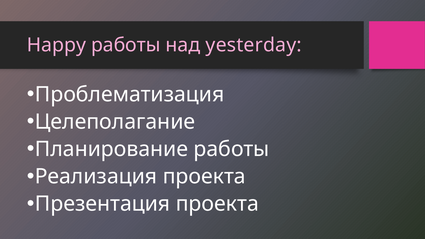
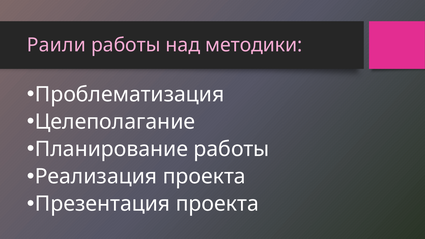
Happy: Happy -> Раили
yesterday: yesterday -> методики
